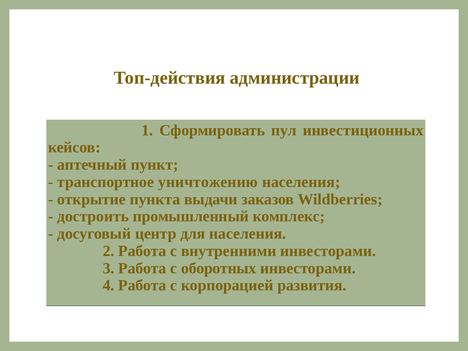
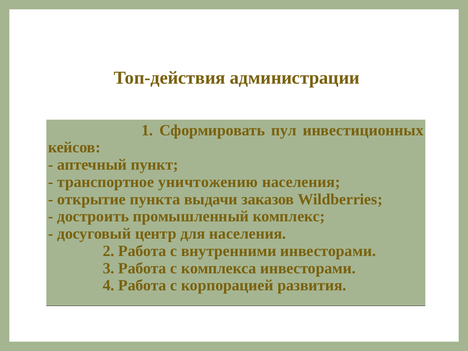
оборотных: оборотных -> комплекса
